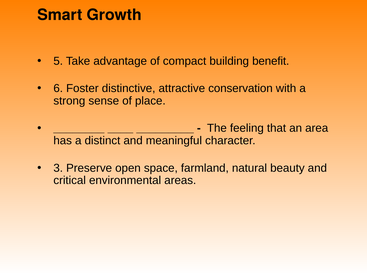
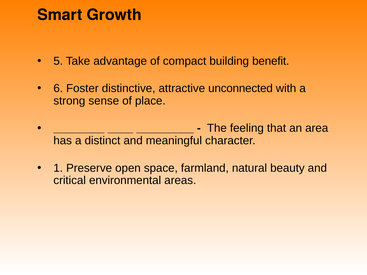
conservation: conservation -> unconnected
3: 3 -> 1
